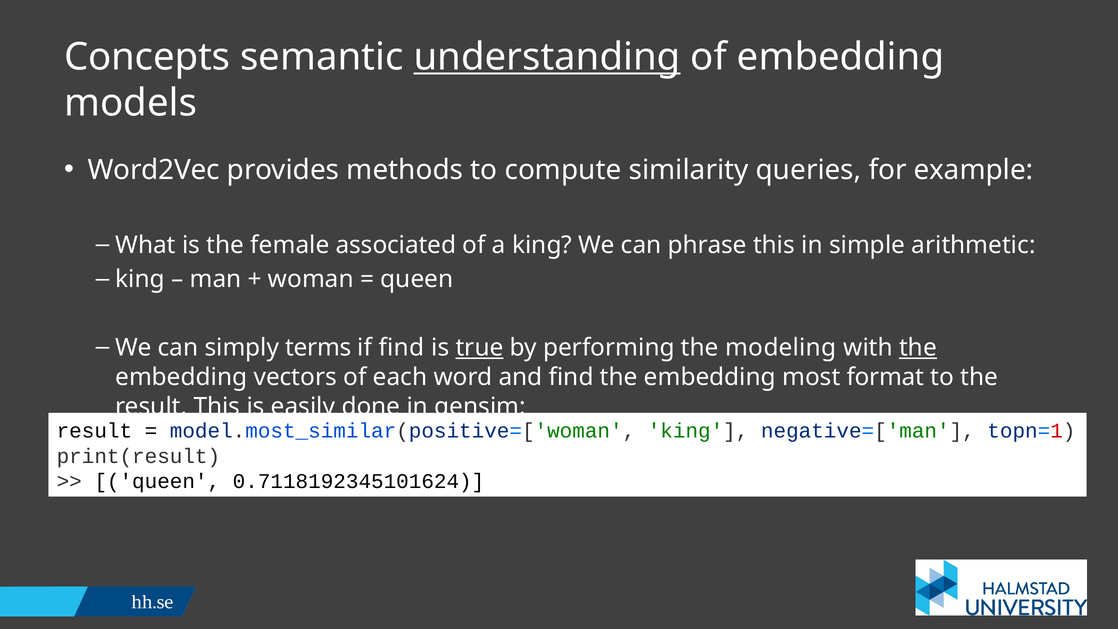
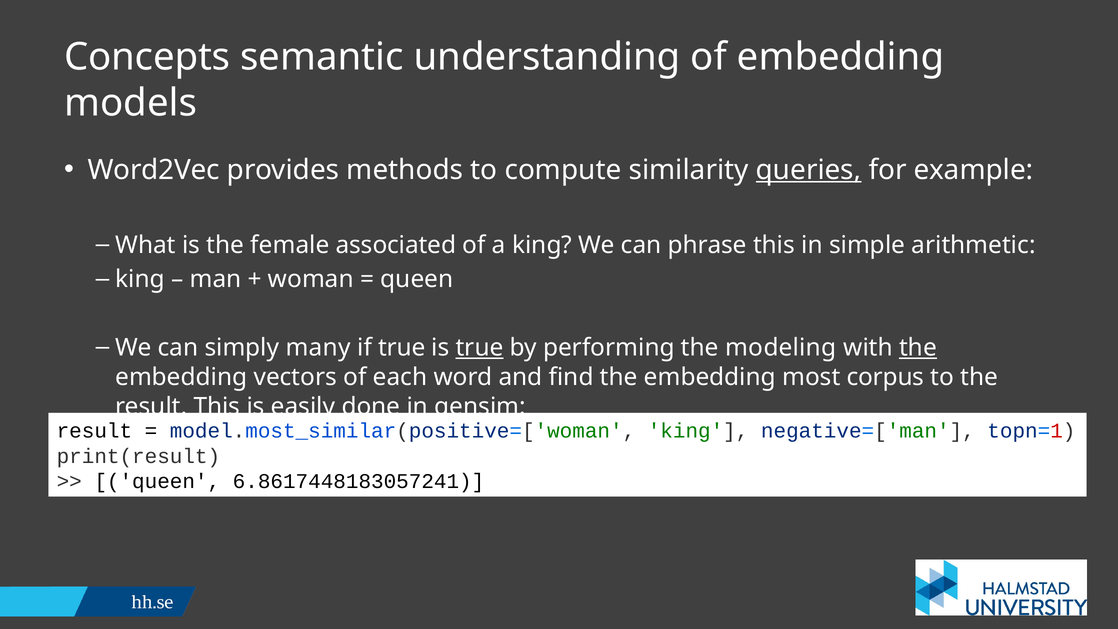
understanding underline: present -> none
queries underline: none -> present
terms: terms -> many
if find: find -> true
format: format -> corpus
0.7118192345101624: 0.7118192345101624 -> 6.8617448183057241
